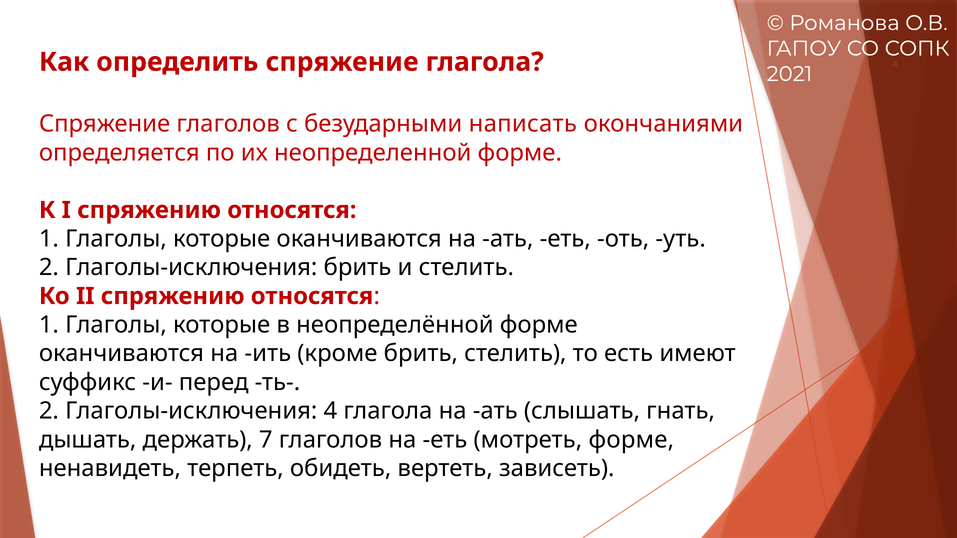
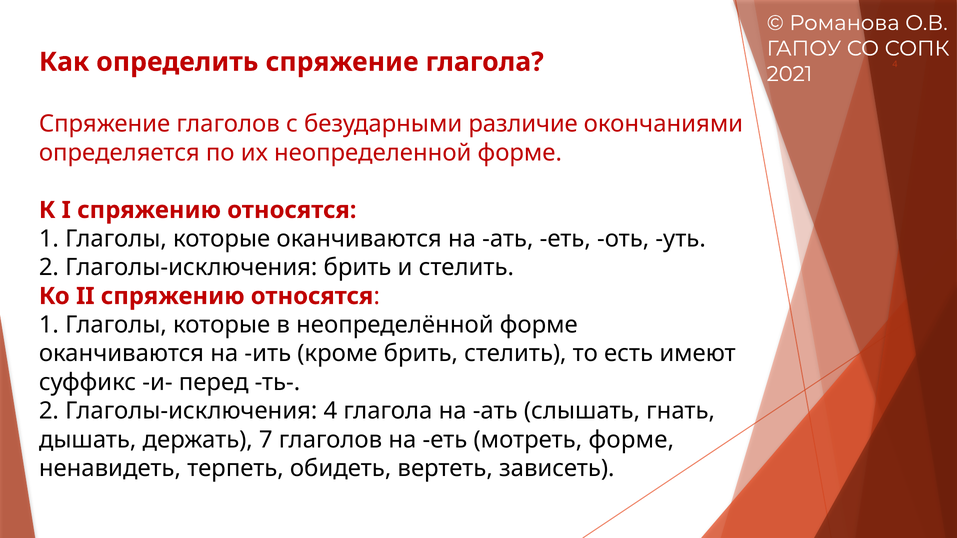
написать: написать -> различие
